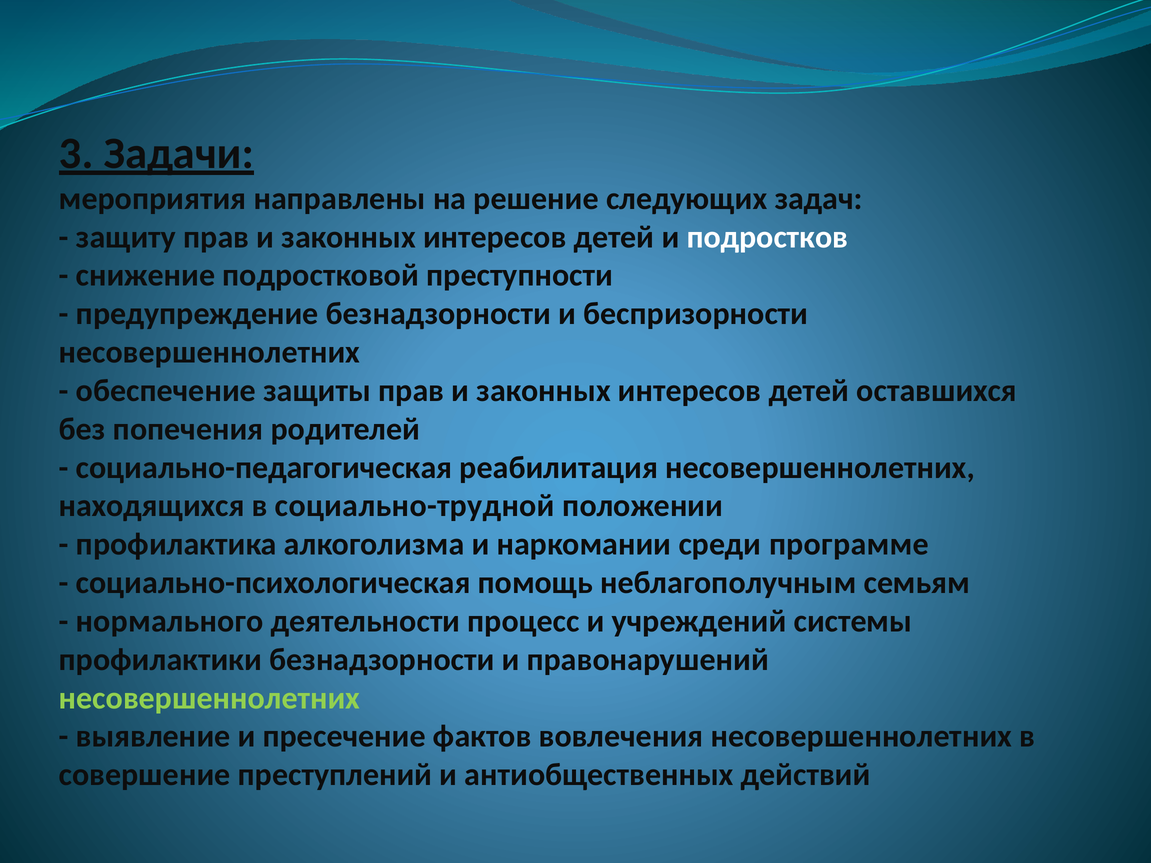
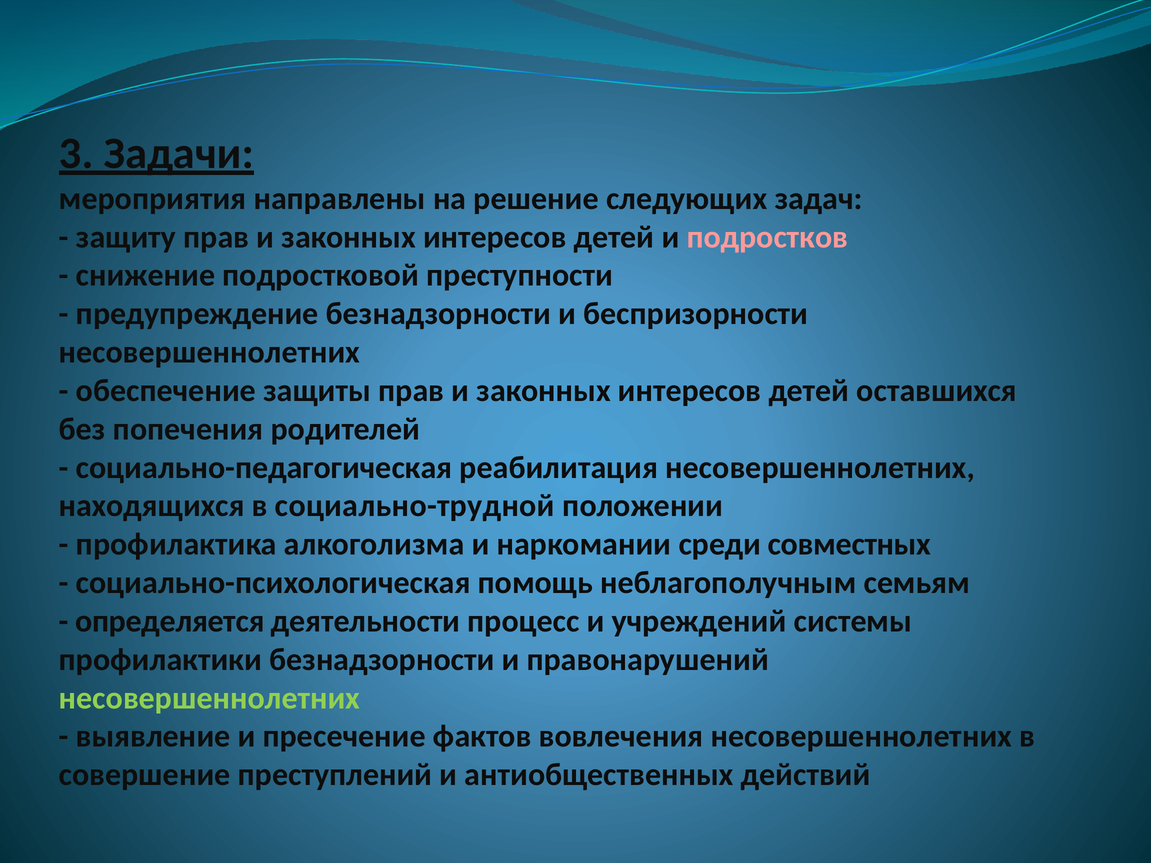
подростков colour: white -> pink
программе: программе -> совместных
нормального: нормального -> определяется
